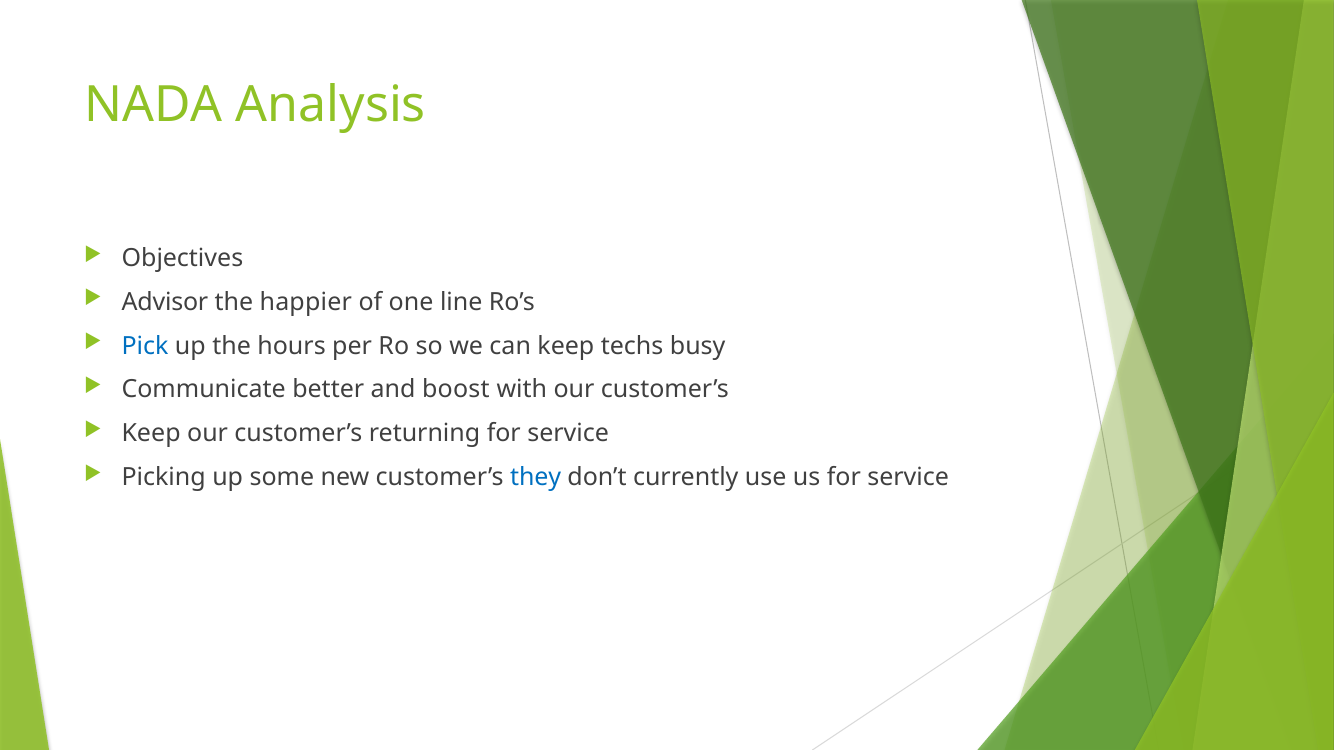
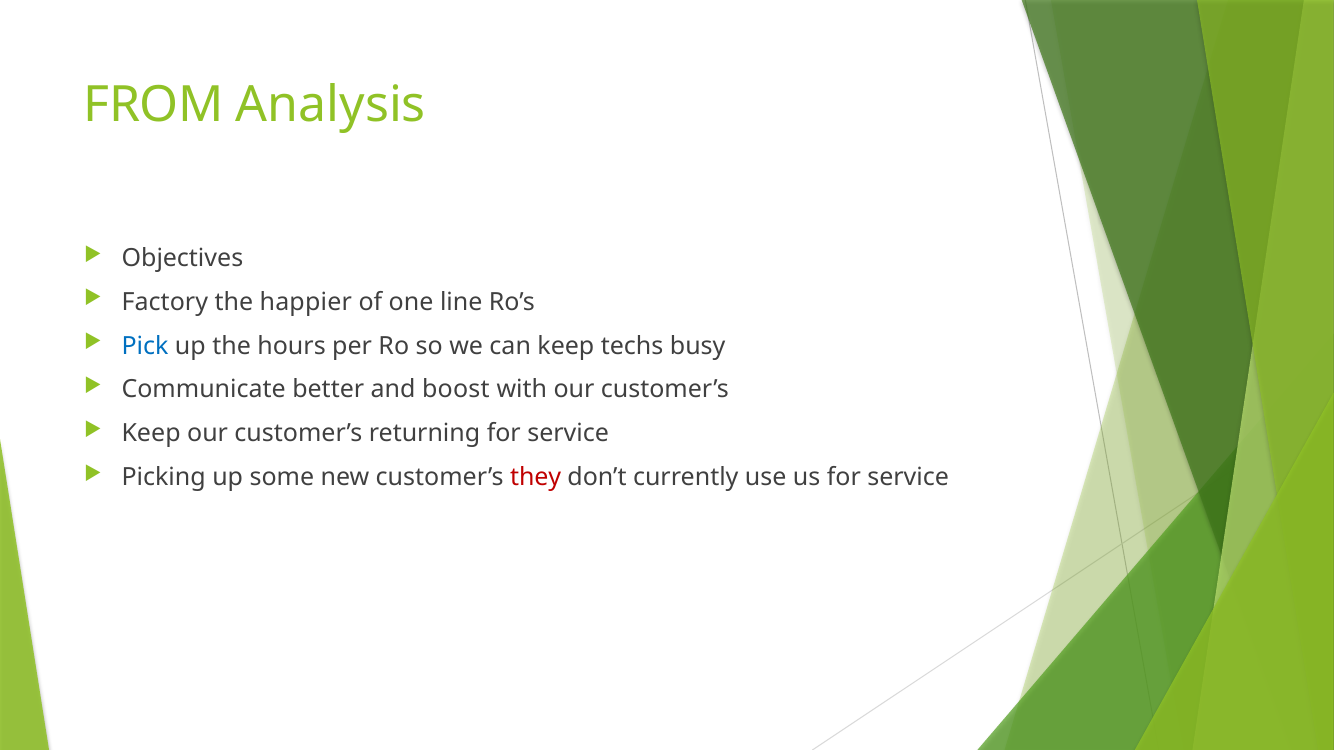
NADA: NADA -> FROM
Advisor: Advisor -> Factory
they colour: blue -> red
